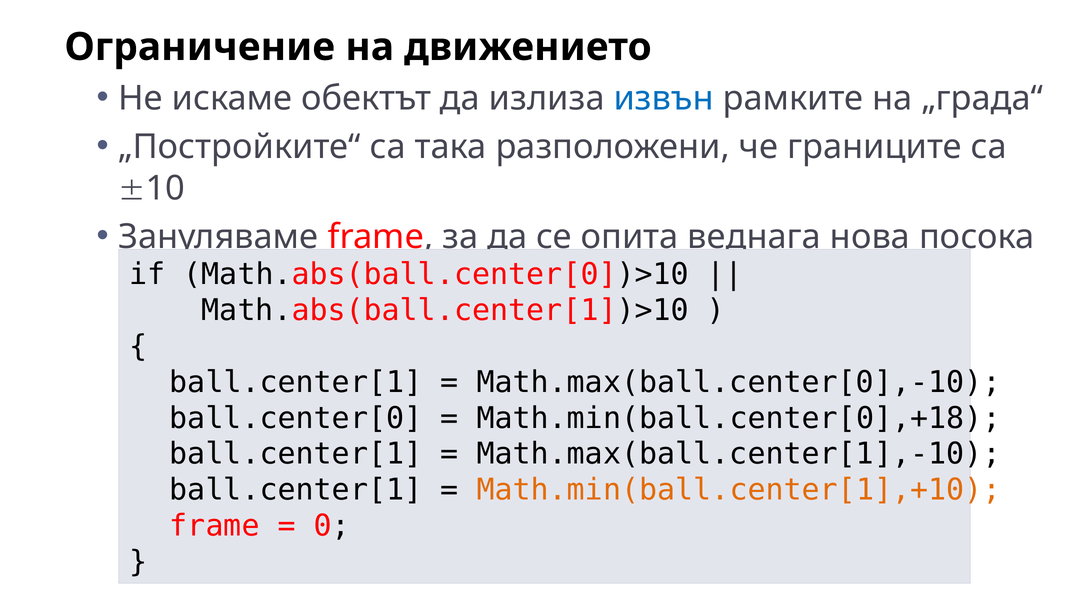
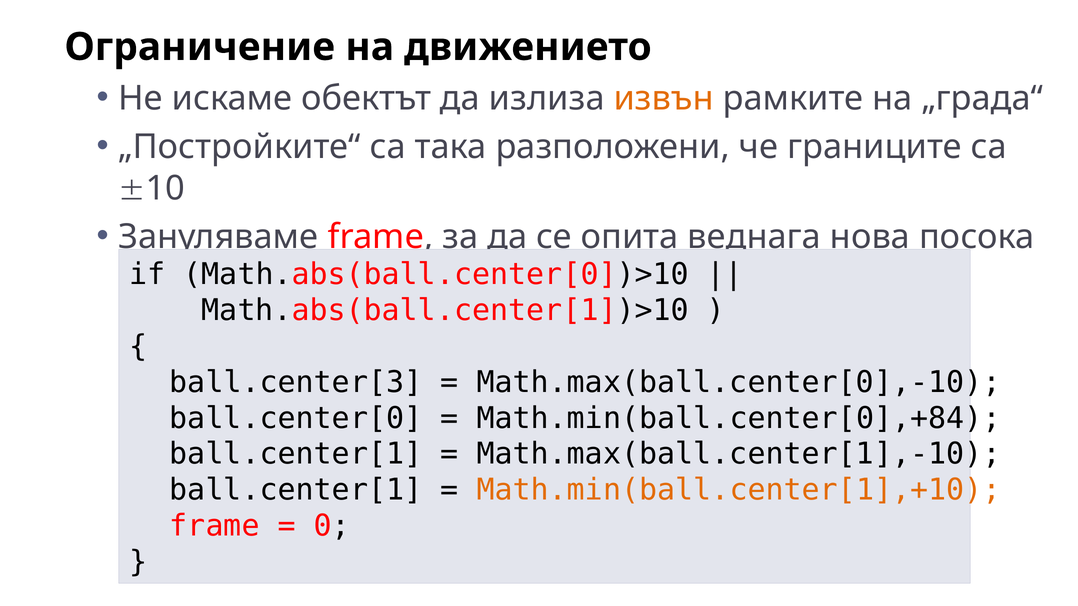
извън colour: blue -> orange
ball.center[1 at (296, 382): ball.center[1 -> ball.center[3
Math.min(ball.center[0],+18: Math.min(ball.center[0],+18 -> Math.min(ball.center[0],+84
